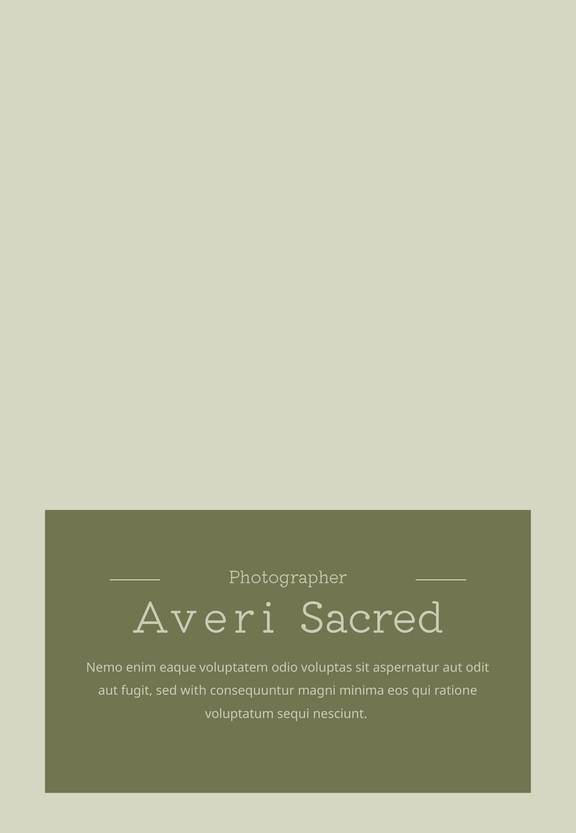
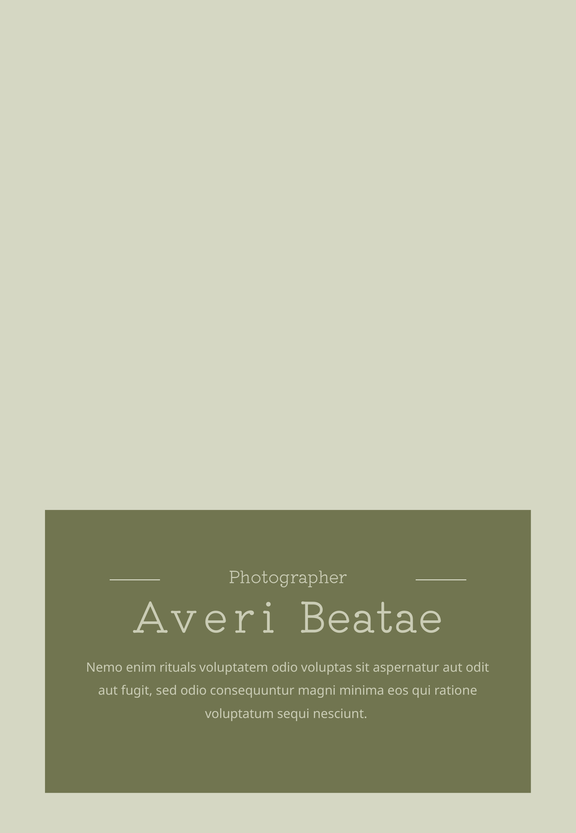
Sacred: Sacred -> Beatae
eaque: eaque -> rituals
sed with: with -> odio
